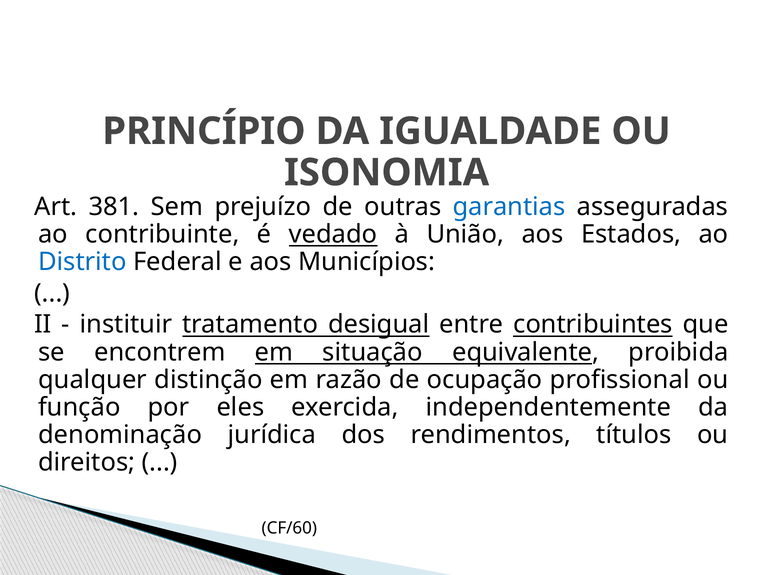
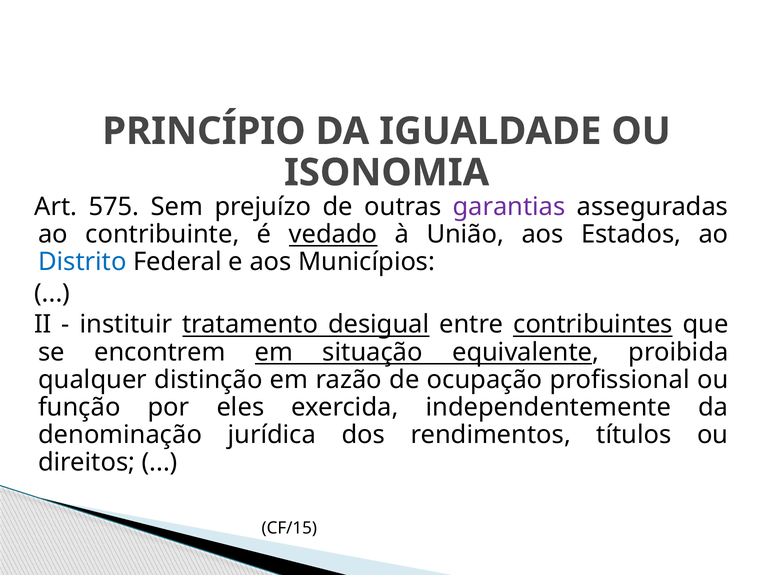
381: 381 -> 575
garantias colour: blue -> purple
CF/60: CF/60 -> CF/15
